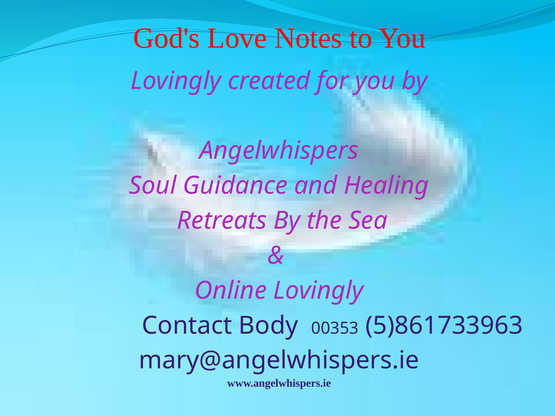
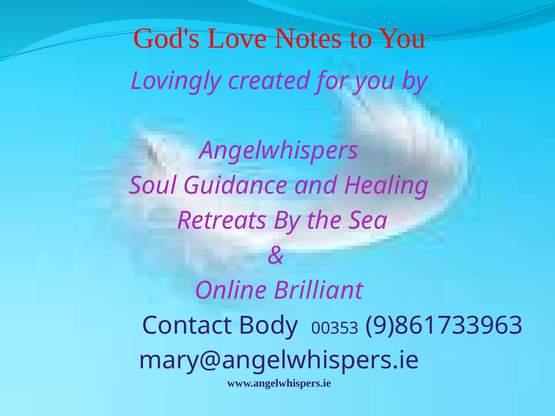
Online Lovingly: Lovingly -> Brilliant
5)861733963: 5)861733963 -> 9)861733963
